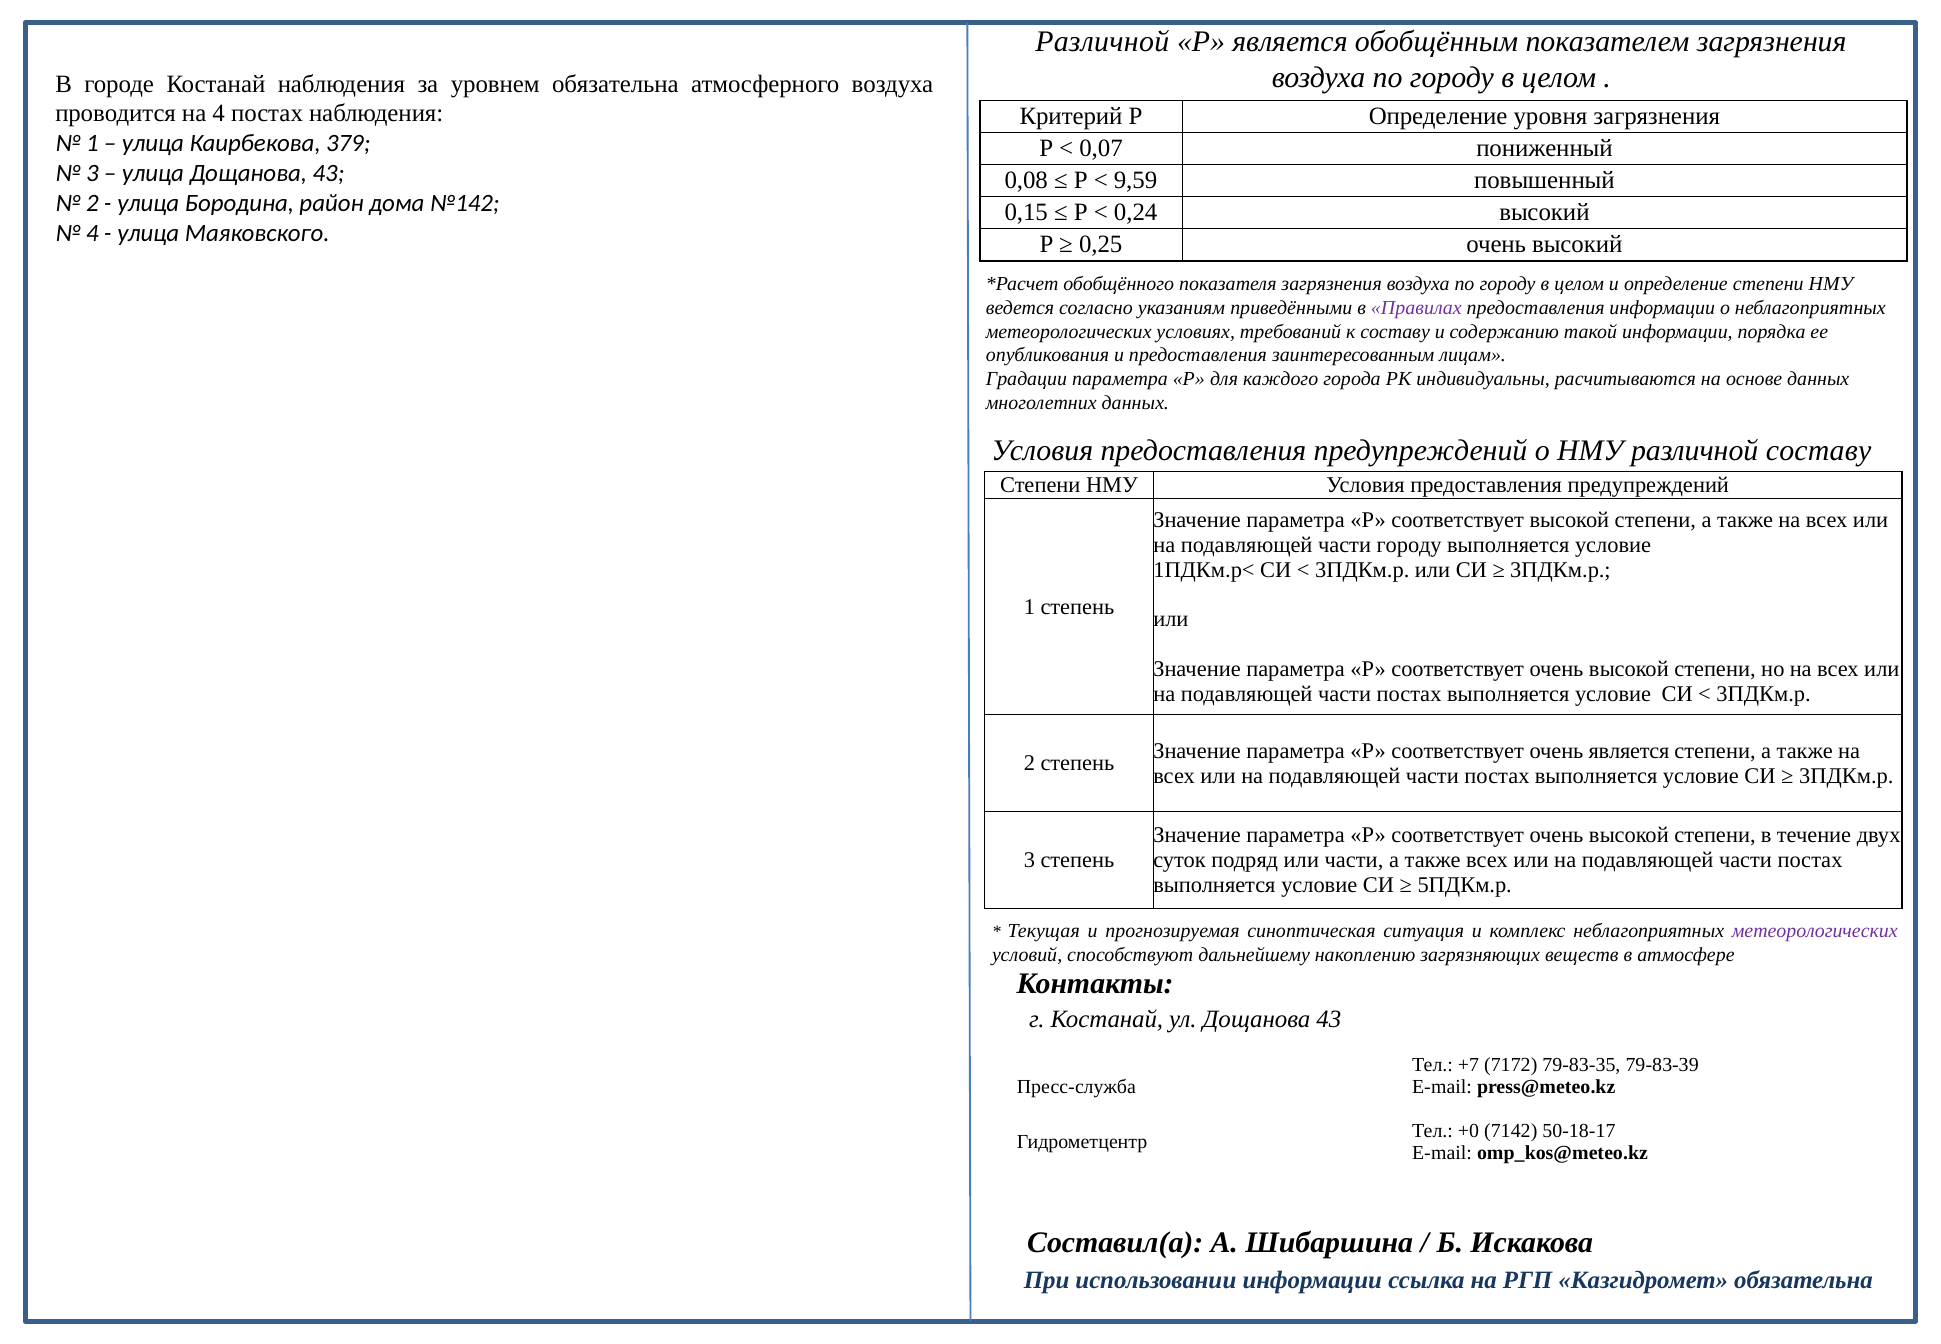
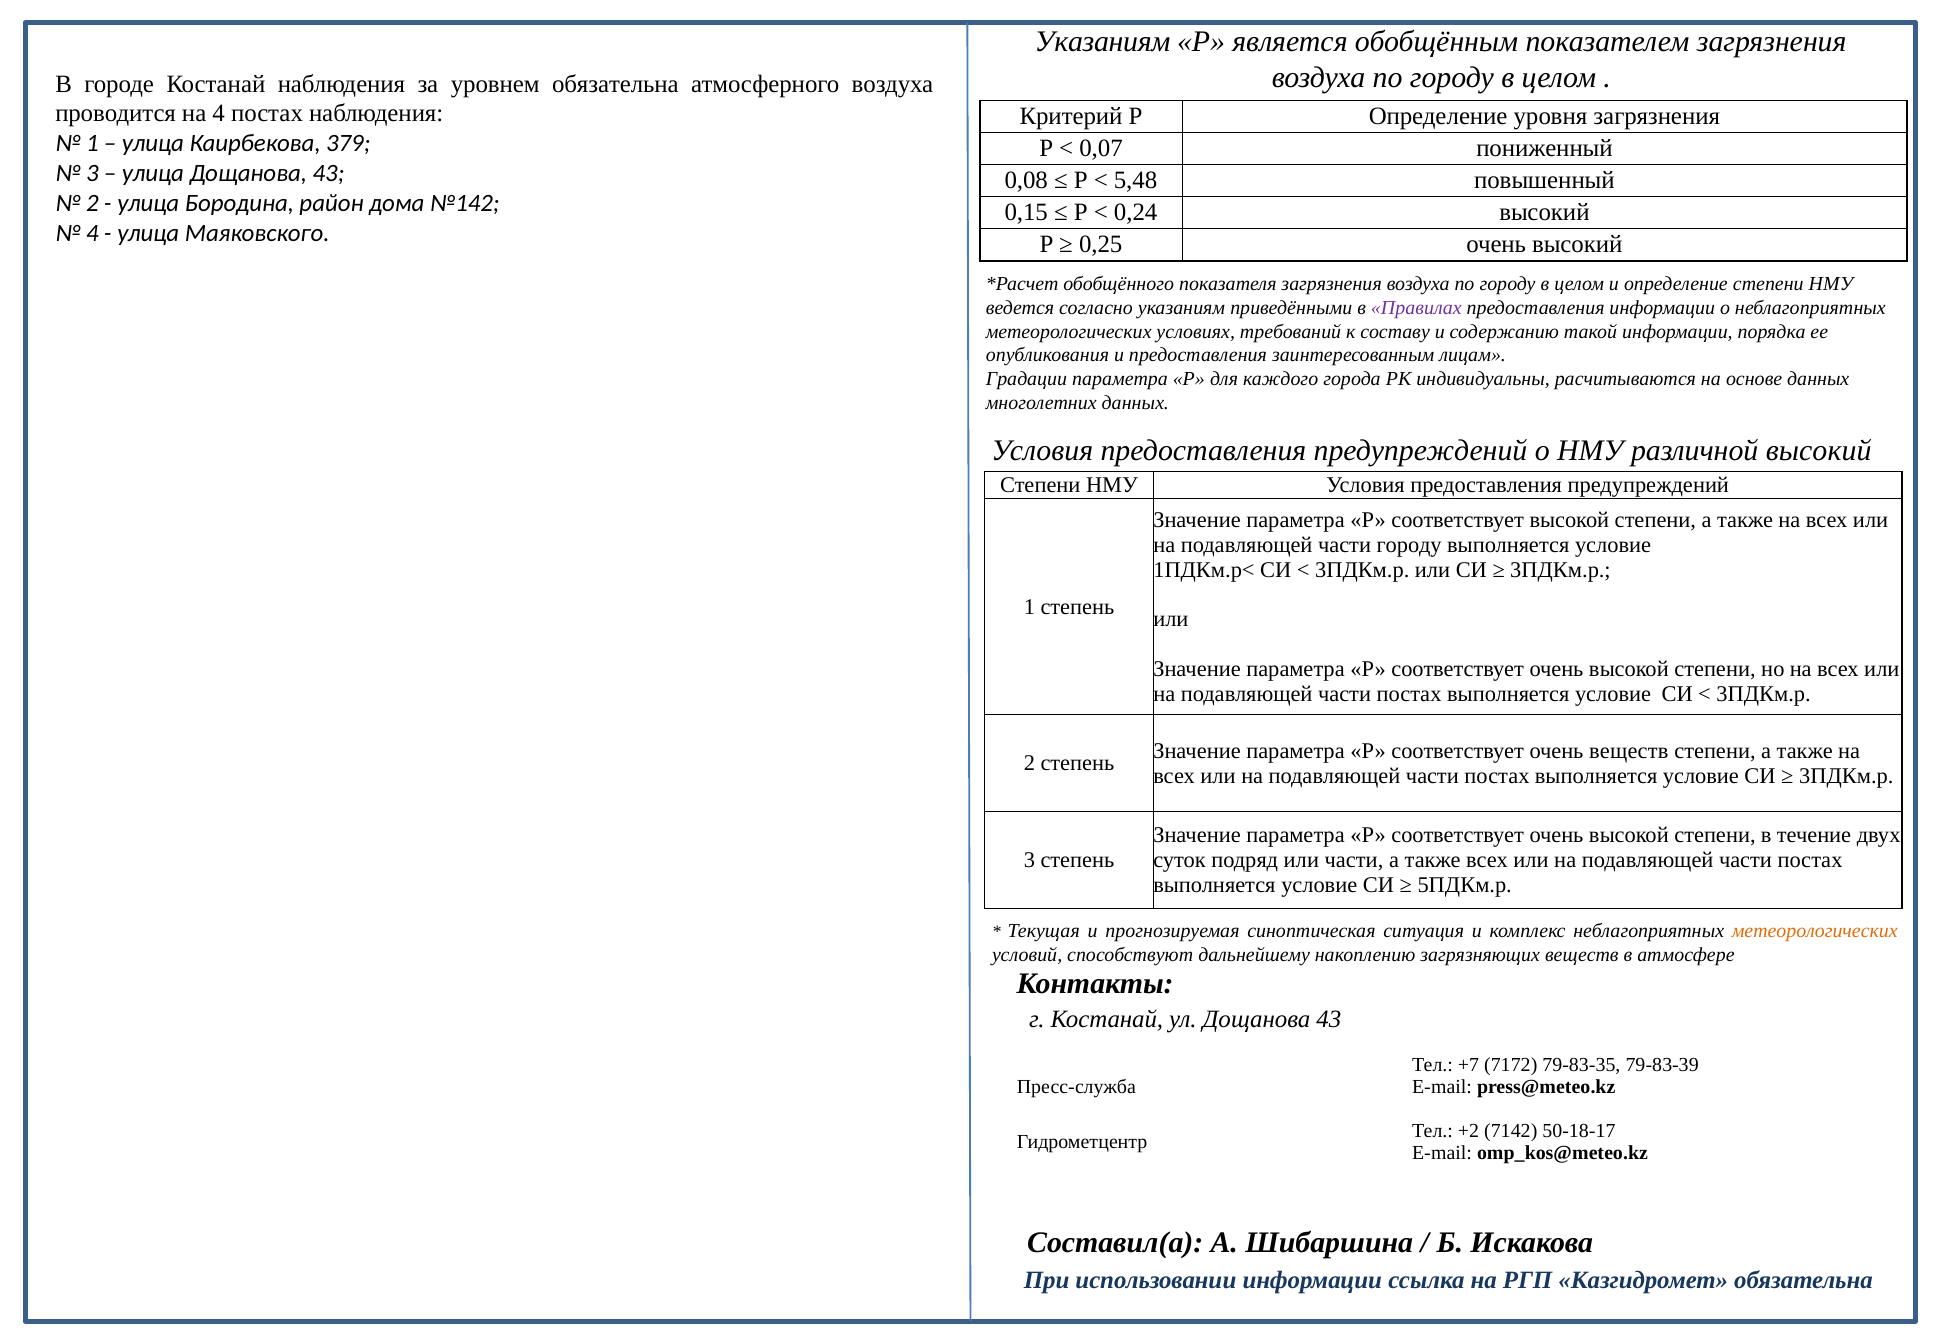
Различной at (1102, 42): Различной -> Указаниям
9,59: 9,59 -> 5,48
различной составу: составу -> высокий
очень является: является -> веществ
метеорологических at (1815, 931) colour: purple -> orange
+0: +0 -> +2
